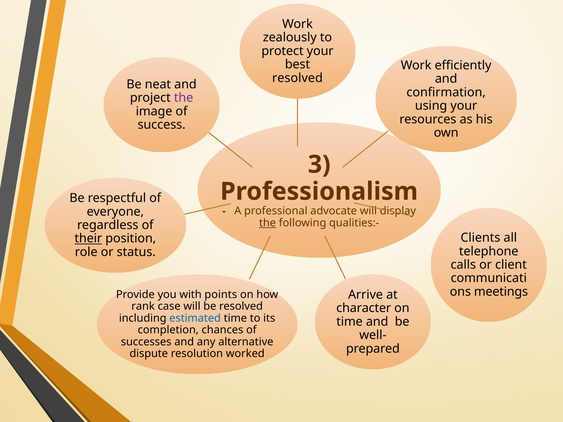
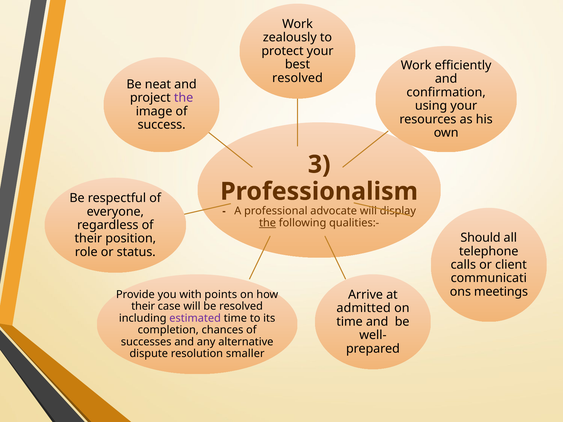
Clients: Clients -> Should
their at (88, 239) underline: present -> none
rank at (143, 307): rank -> their
character: character -> admitted
estimated colour: blue -> purple
worked: worked -> smaller
